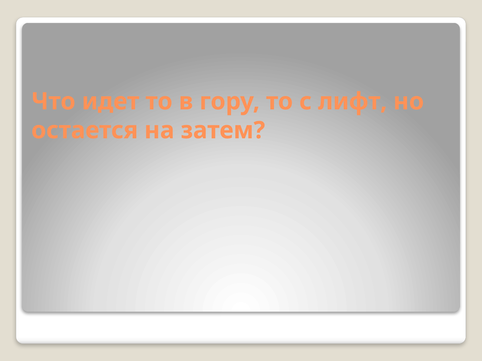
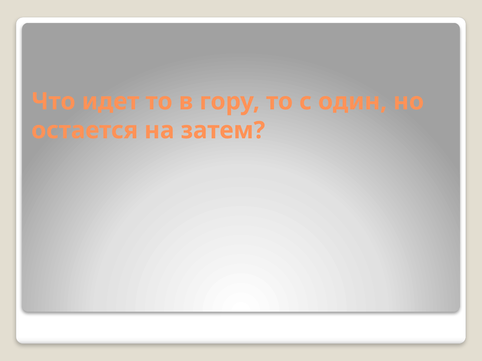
лифт: лифт -> один
